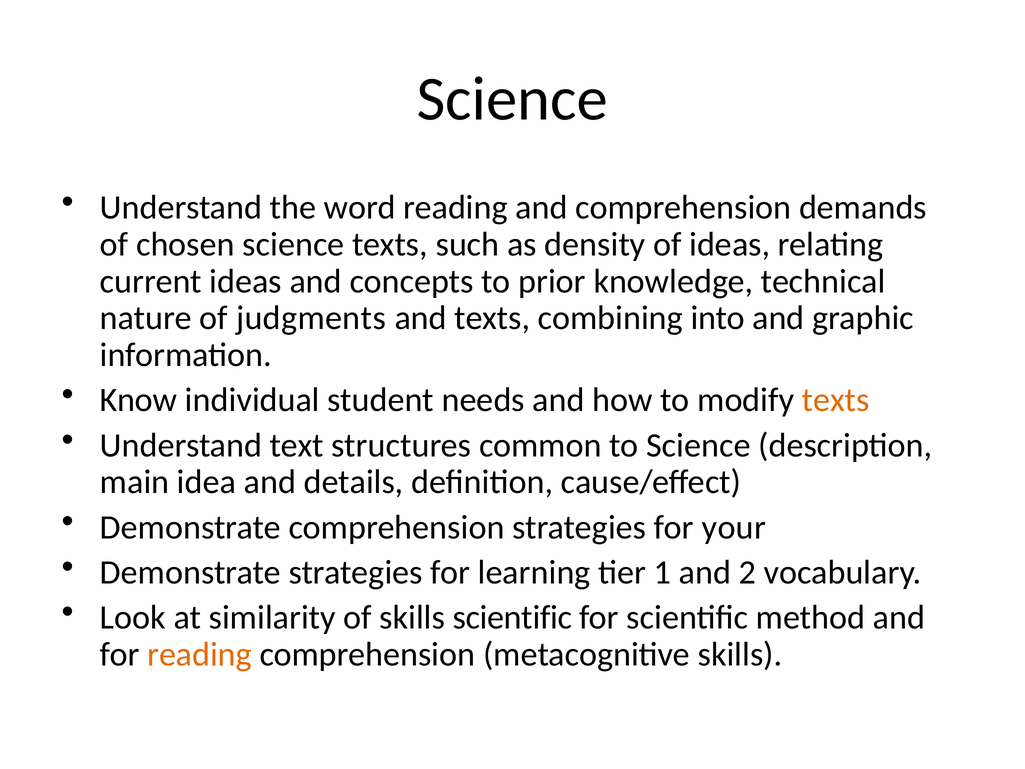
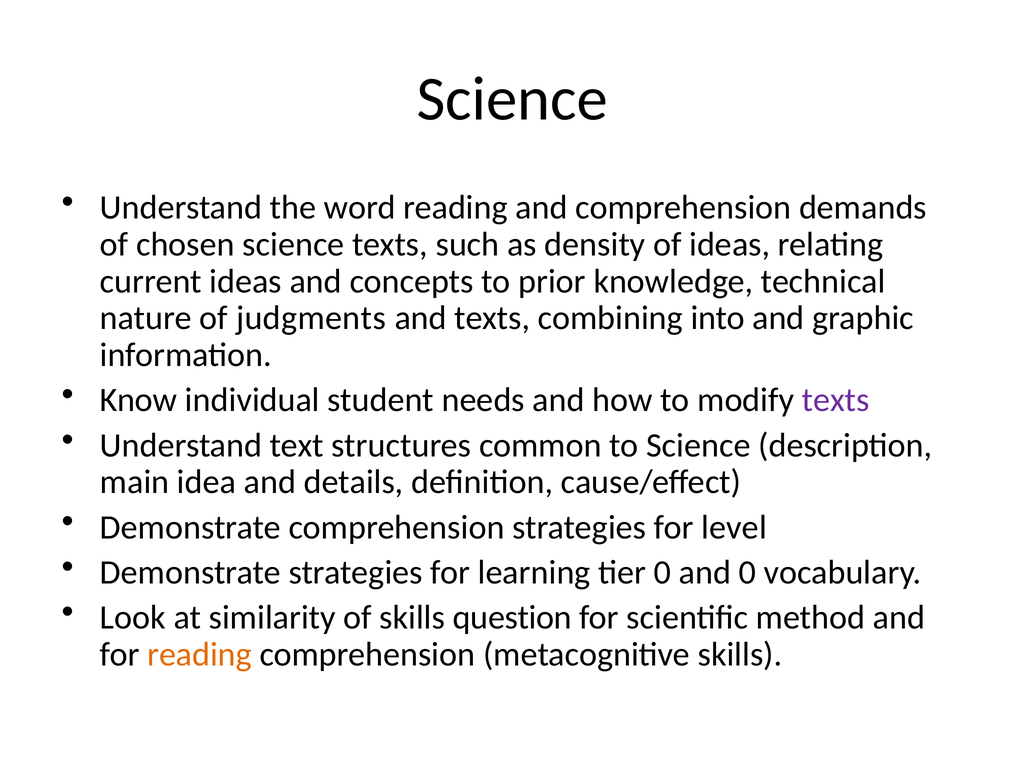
texts at (836, 400) colour: orange -> purple
your: your -> level
tier 1: 1 -> 0
and 2: 2 -> 0
skills scientific: scientific -> question
